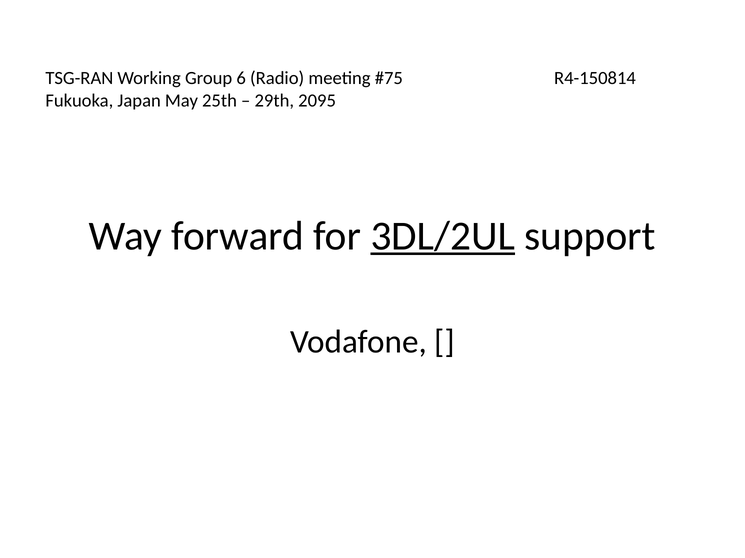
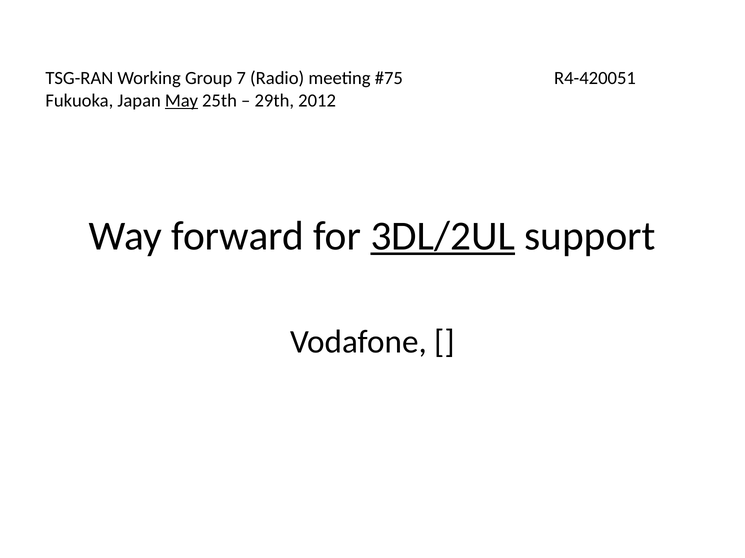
6: 6 -> 7
R4-150814: R4-150814 -> R4-420051
May underline: none -> present
2095: 2095 -> 2012
